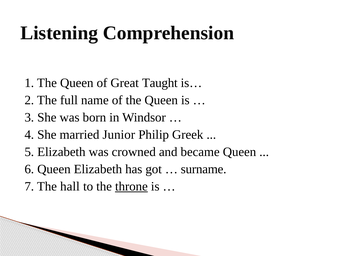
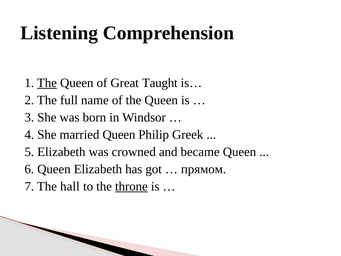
The at (47, 83) underline: none -> present
married Junior: Junior -> Queen
surname: surname -> прямом
